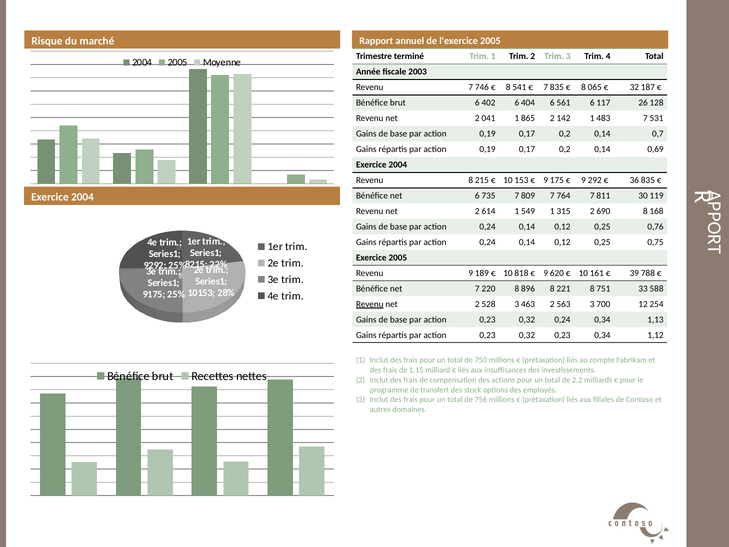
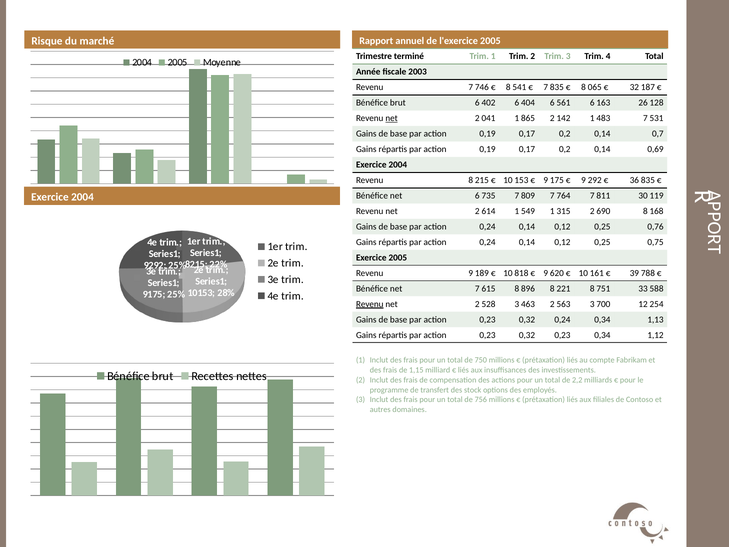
117: 117 -> 163
net at (392, 118) underline: none -> present
220: 220 -> 615
